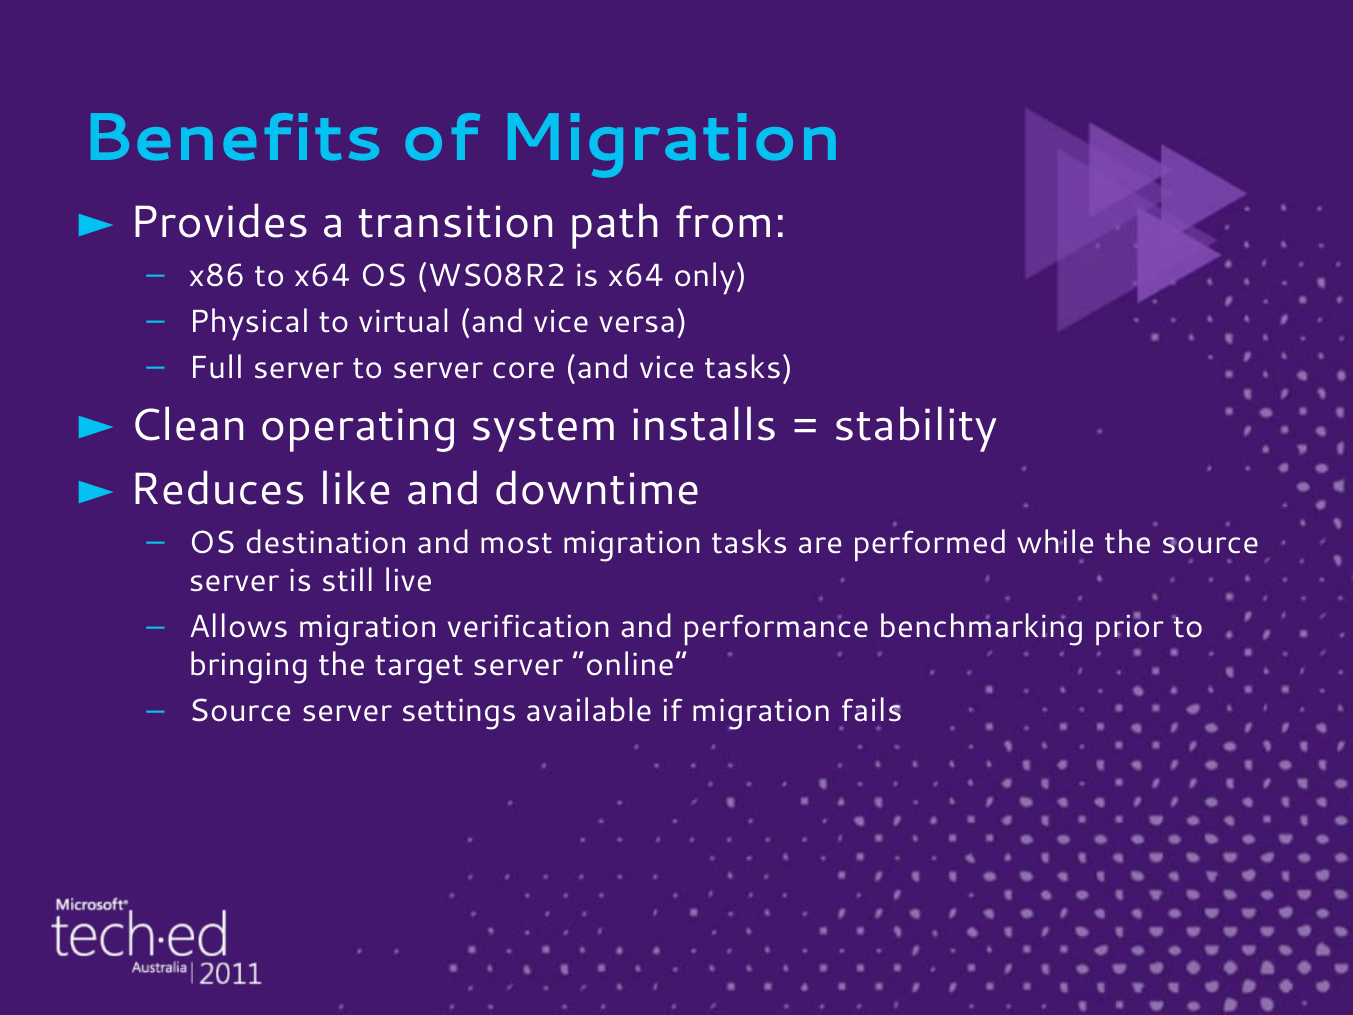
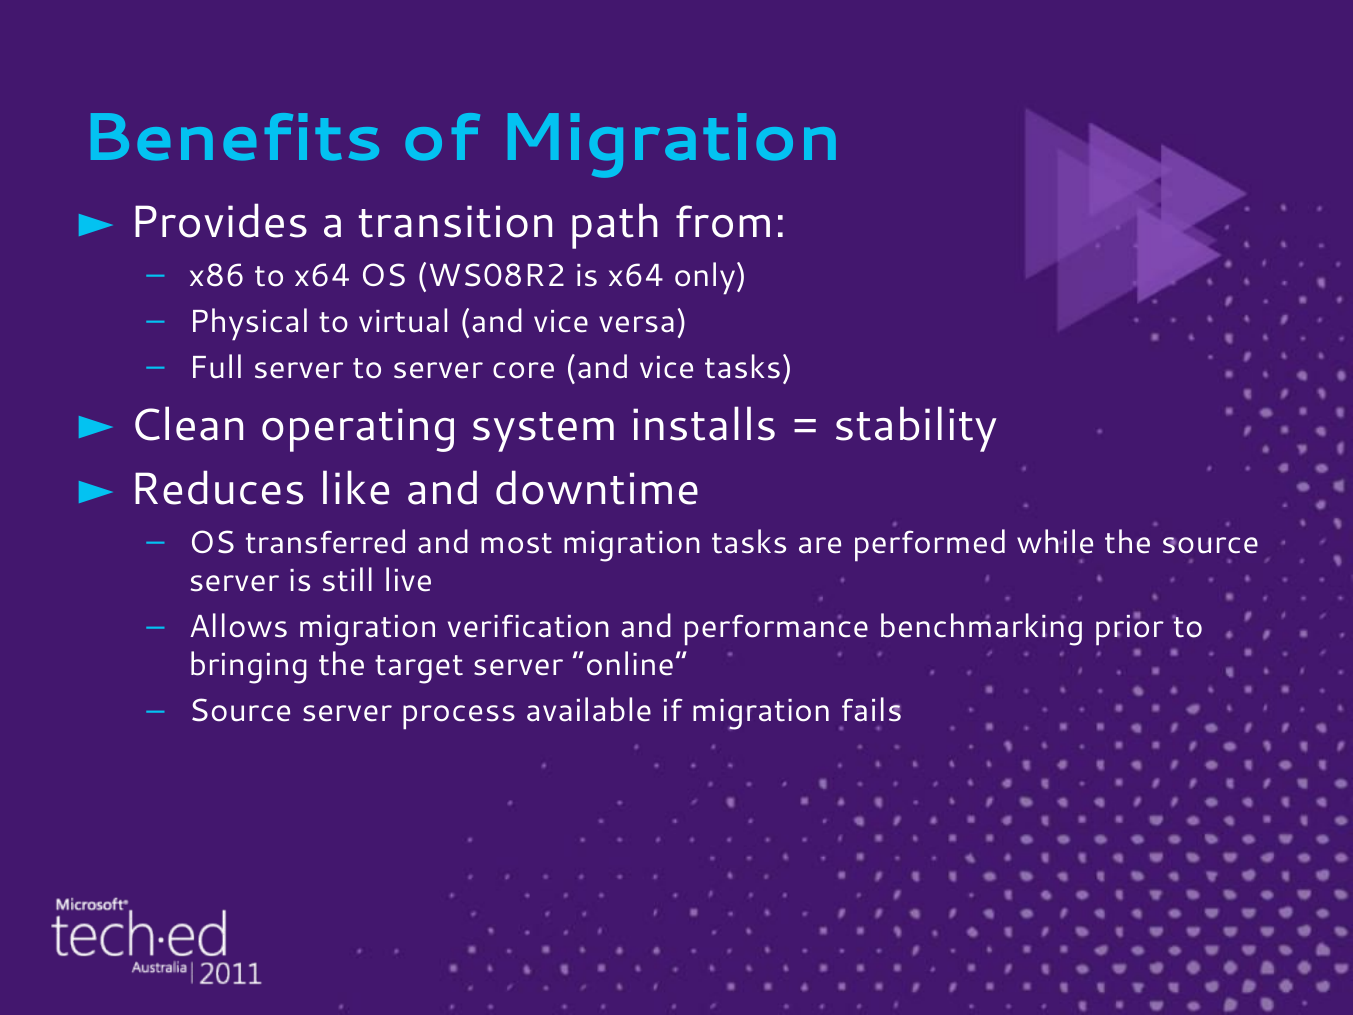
destination: destination -> transferred
settings: settings -> process
